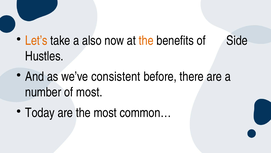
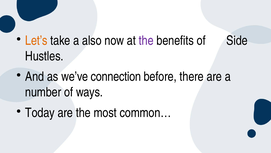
the at (146, 40) colour: orange -> purple
consistent: consistent -> connection
of most: most -> ways
